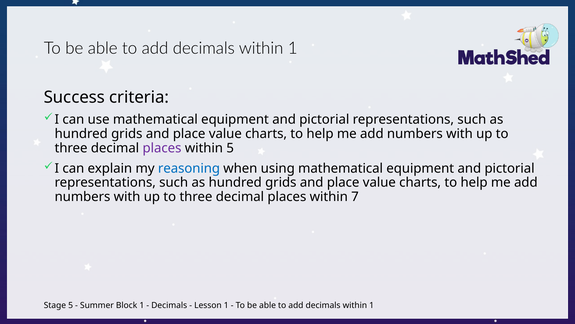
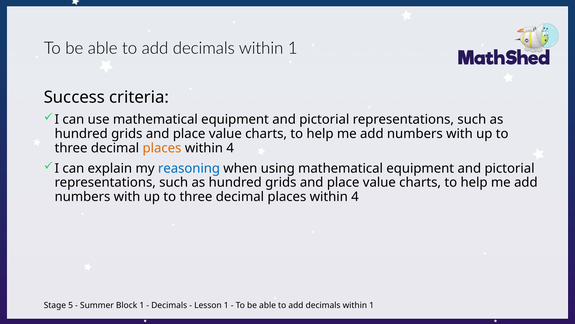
places at (162, 148) colour: purple -> orange
5 at (230, 148): 5 -> 4
7 at (355, 197): 7 -> 4
